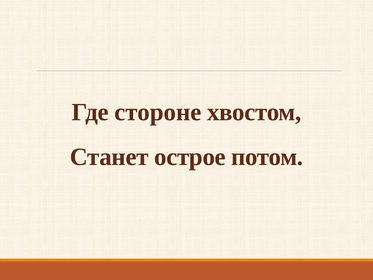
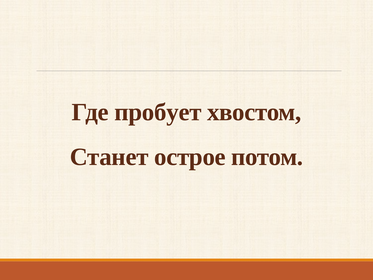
стороне: стороне -> пробует
